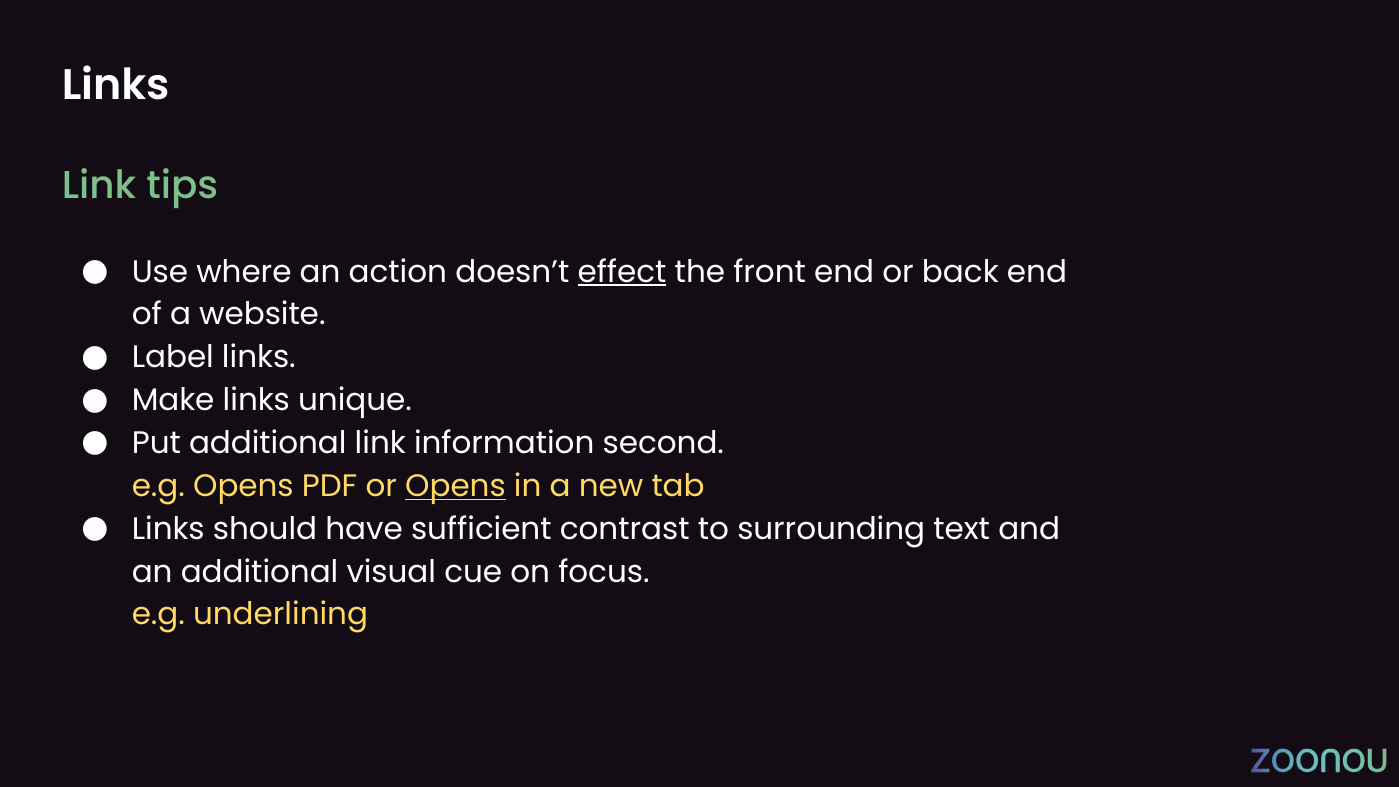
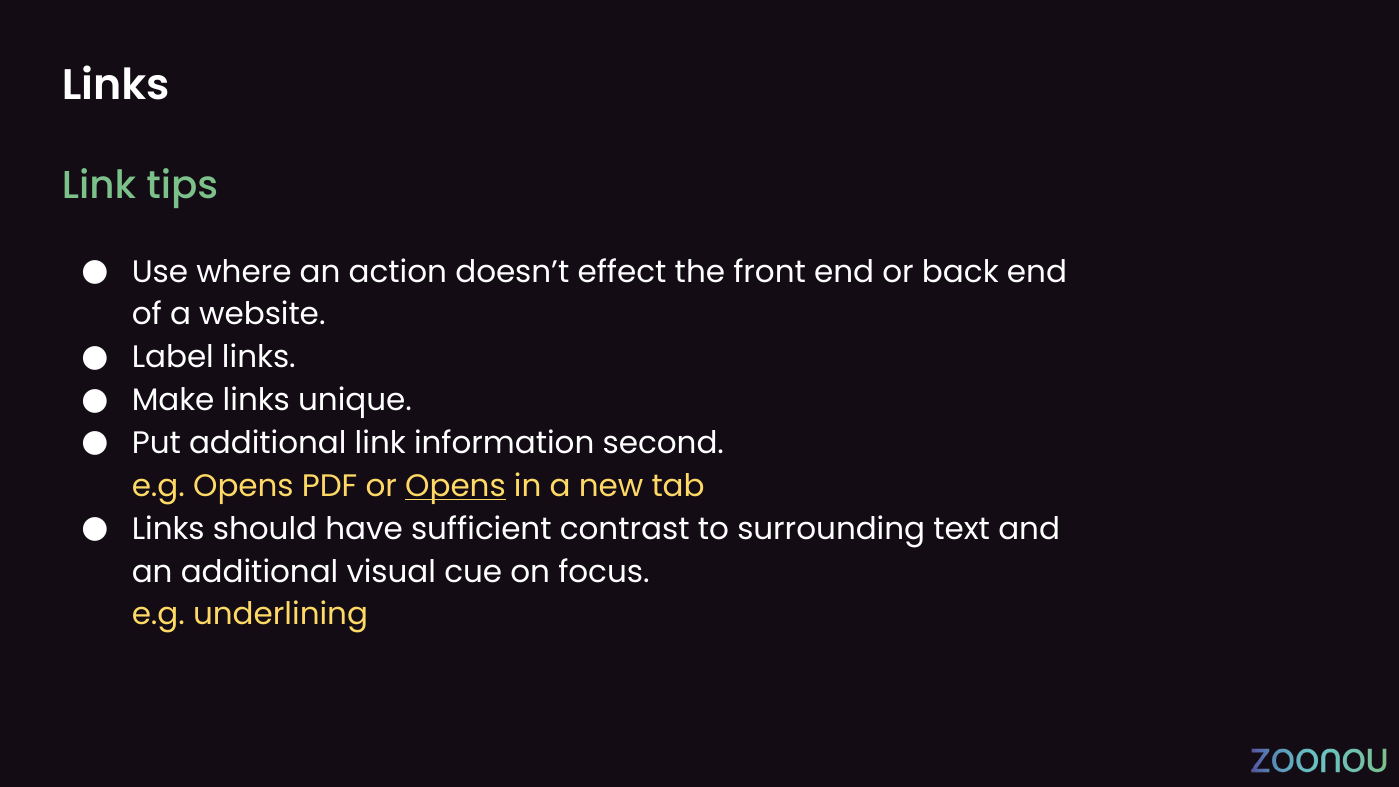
effect underline: present -> none
